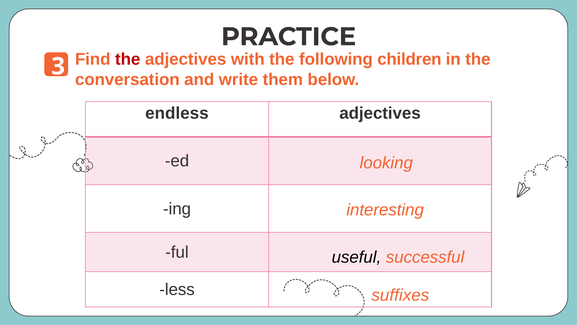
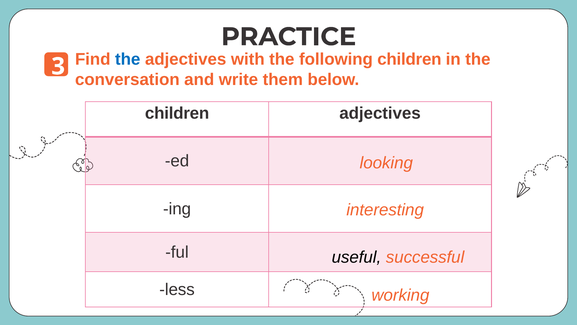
the at (128, 59) colour: red -> blue
endless at (177, 113): endless -> children
suffixes: suffixes -> working
